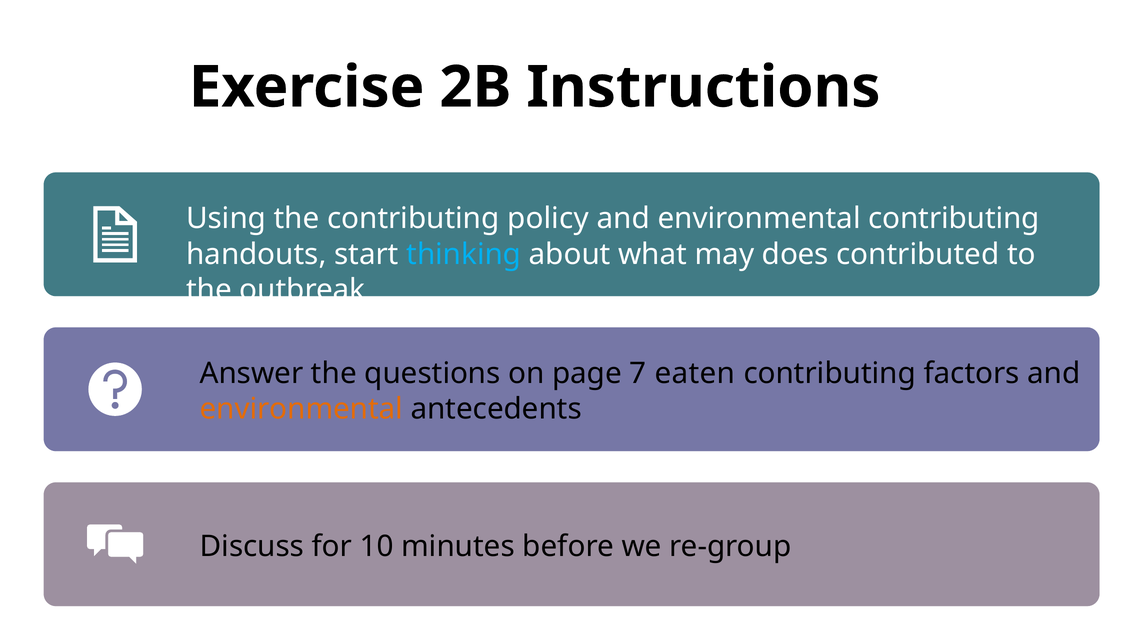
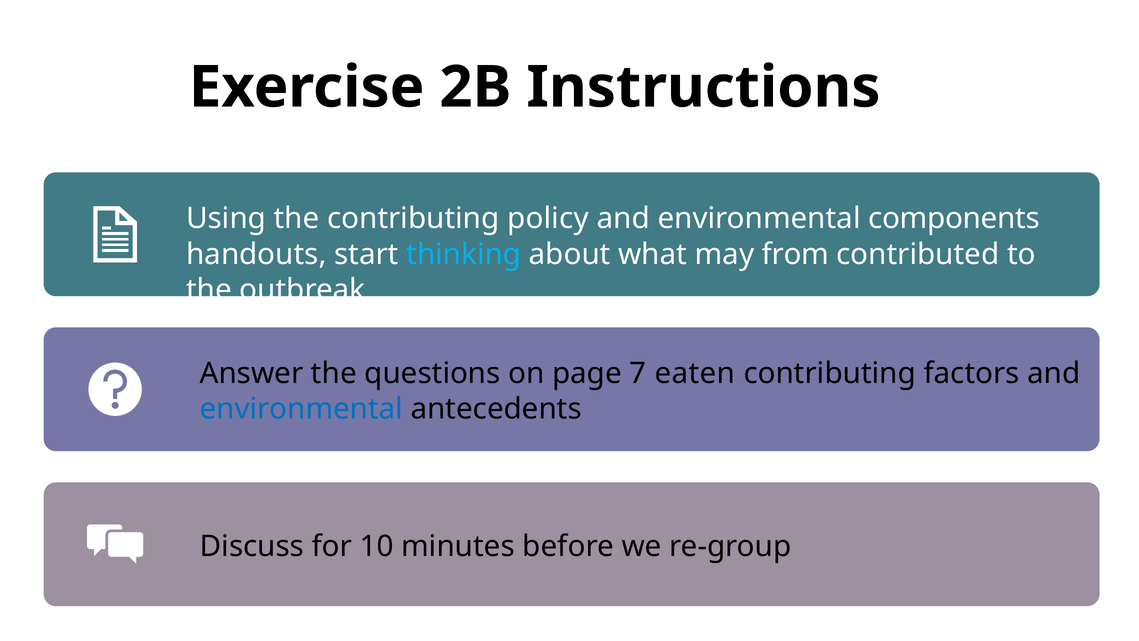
environmental contributing: contributing -> components
does: does -> from
environmental at (301, 409) colour: orange -> blue
